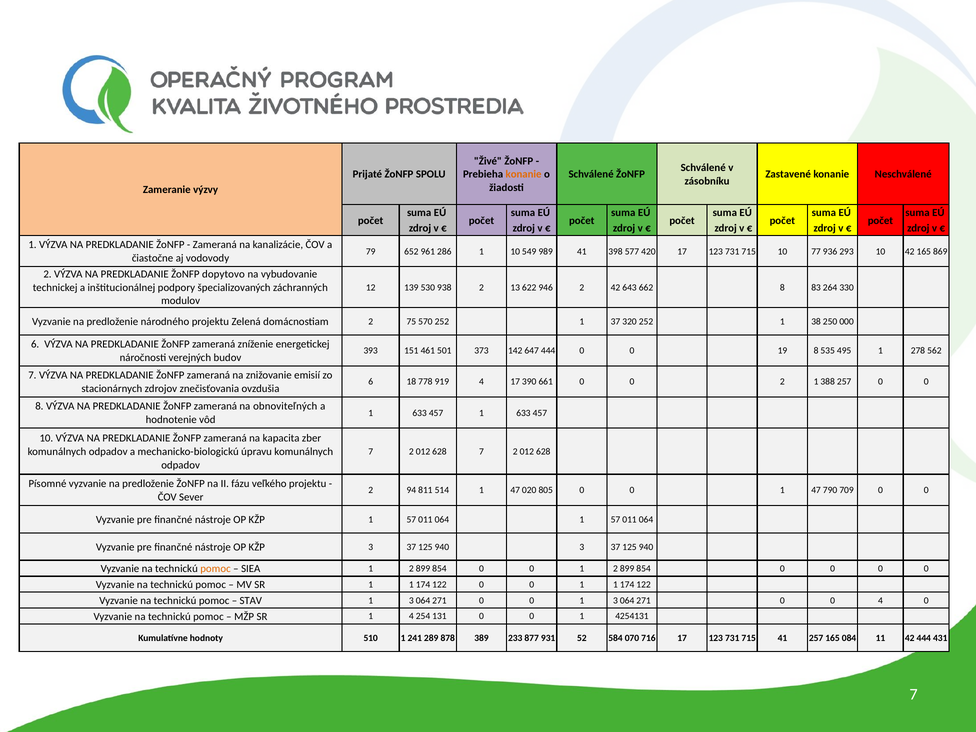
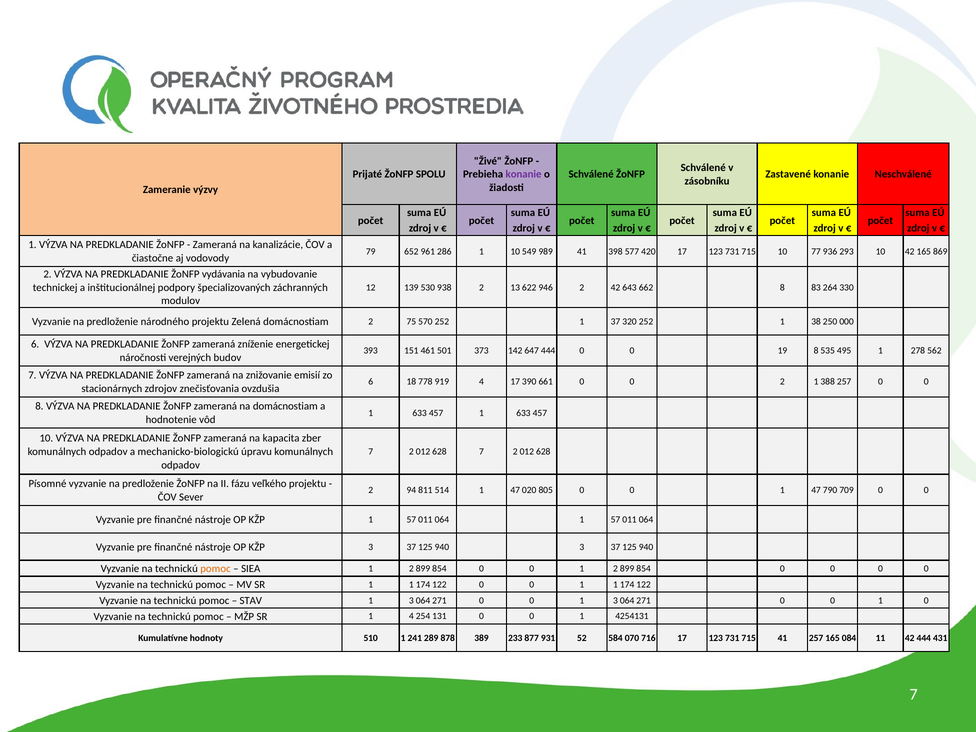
konanie at (524, 174) colour: orange -> purple
dopytovo: dopytovo -> vydávania
na obnoviteľných: obnoviteľných -> domácnostiam
4 at (880, 600): 4 -> 1
